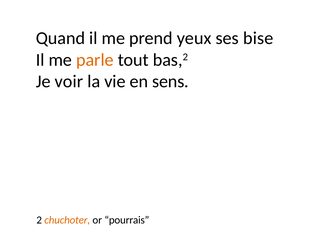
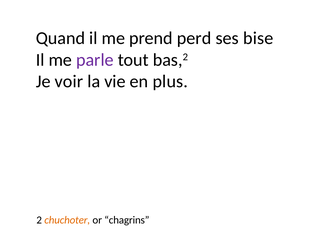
yeux: yeux -> perd
parle colour: orange -> purple
sens: sens -> plus
pourrais: pourrais -> chagrins
